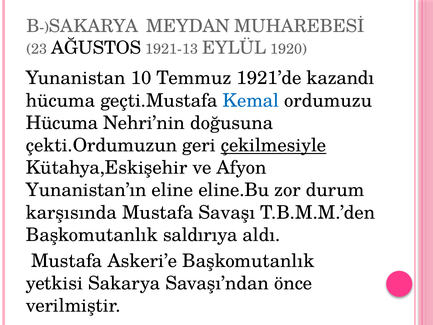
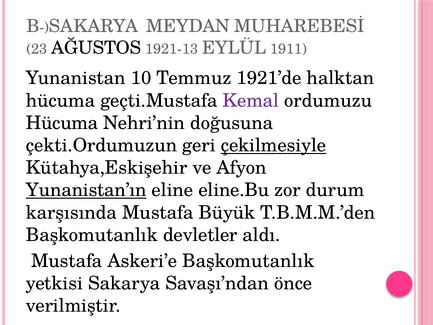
1920: 1920 -> 1911
kazandı: kazandı -> halktan
Kemal colour: blue -> purple
Yunanistan’ın underline: none -> present
Savaşı: Savaşı -> Büyük
saldırıya: saldırıya -> devletler
